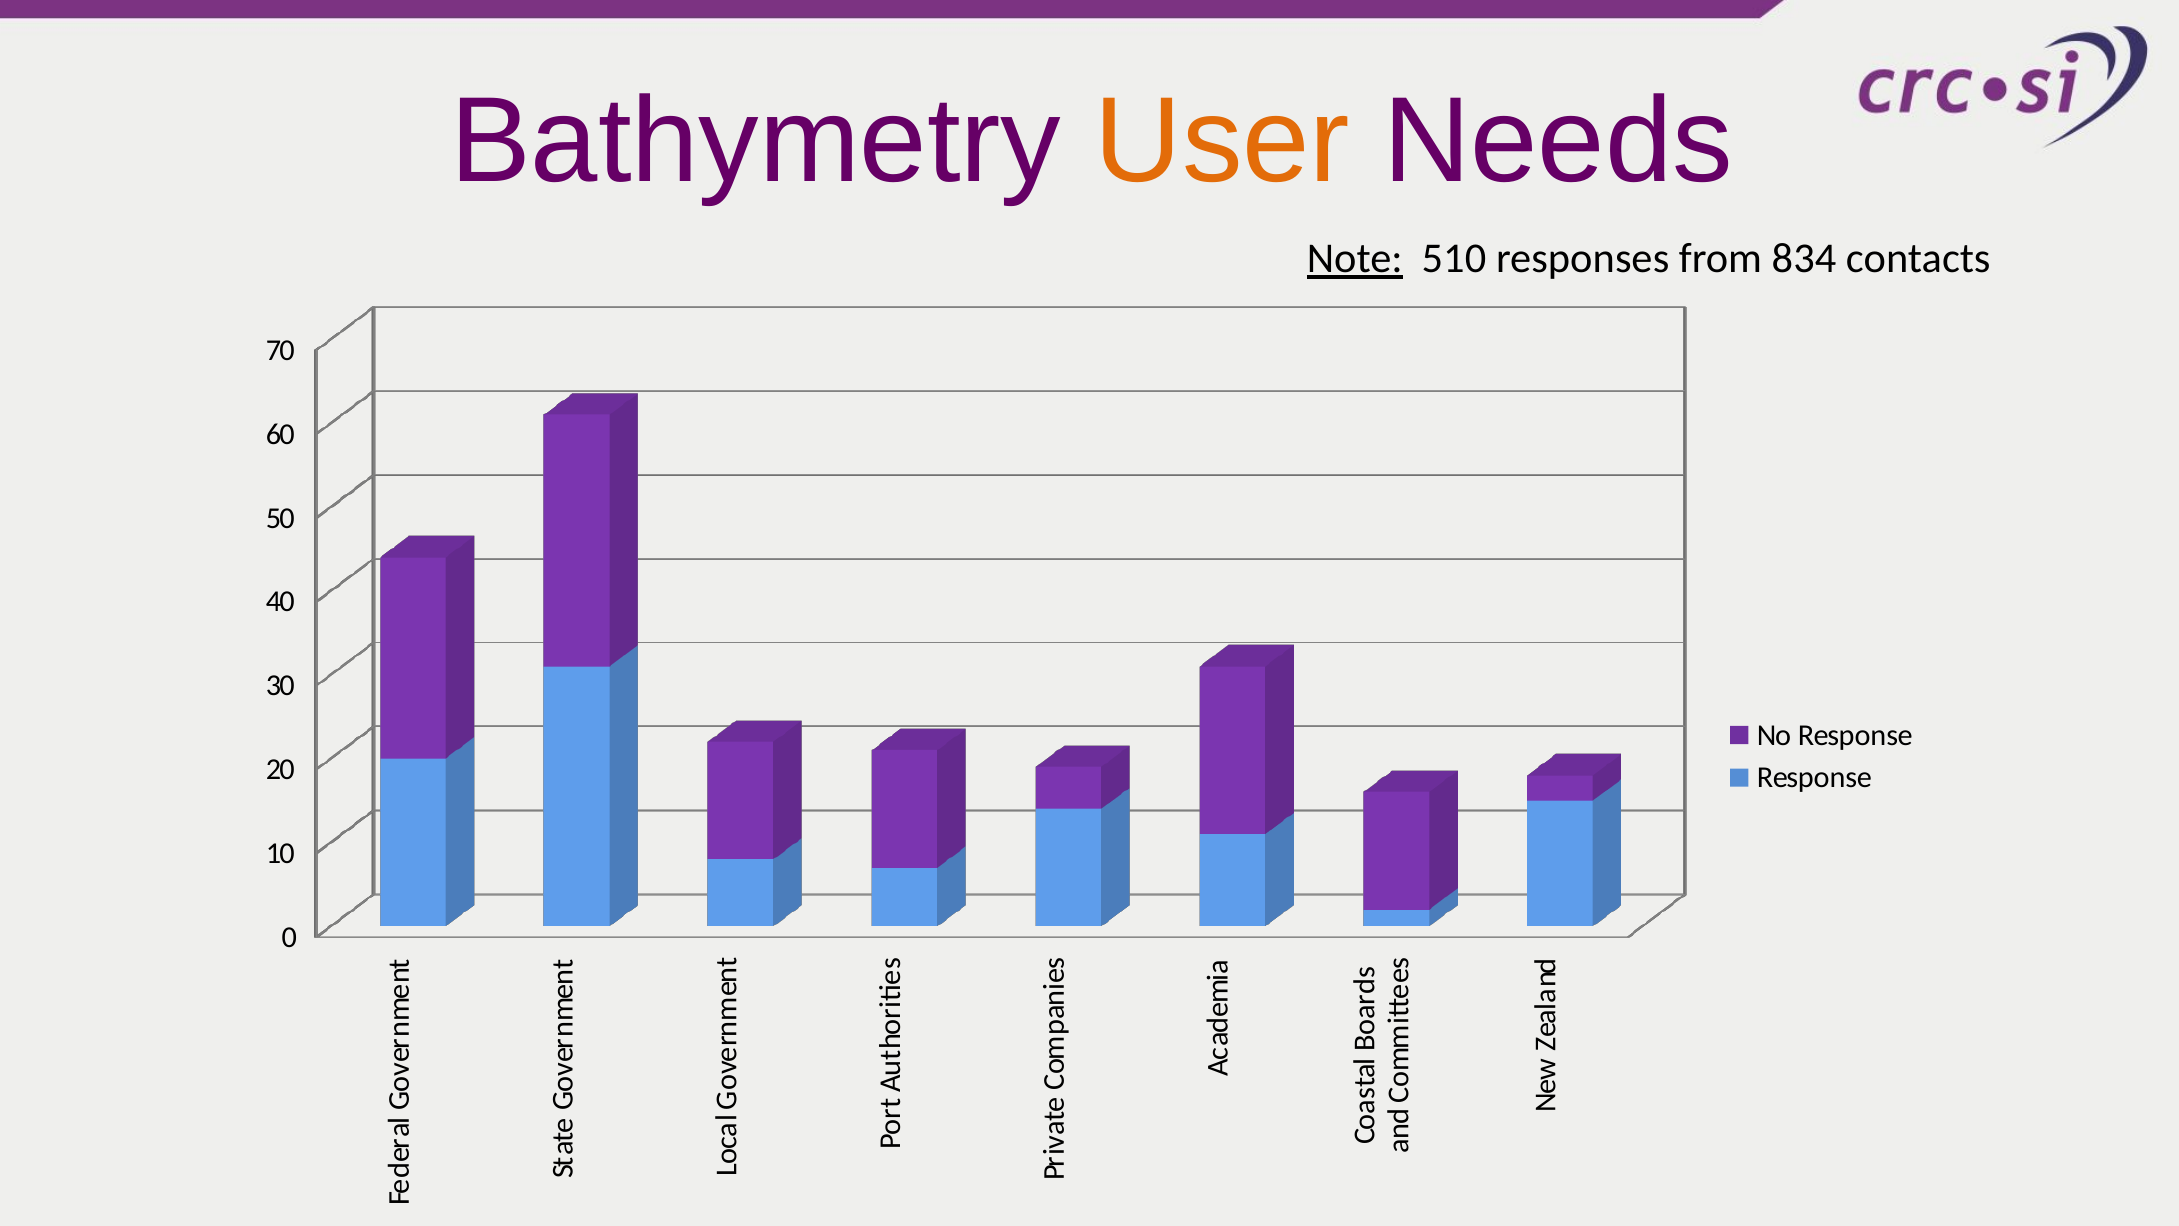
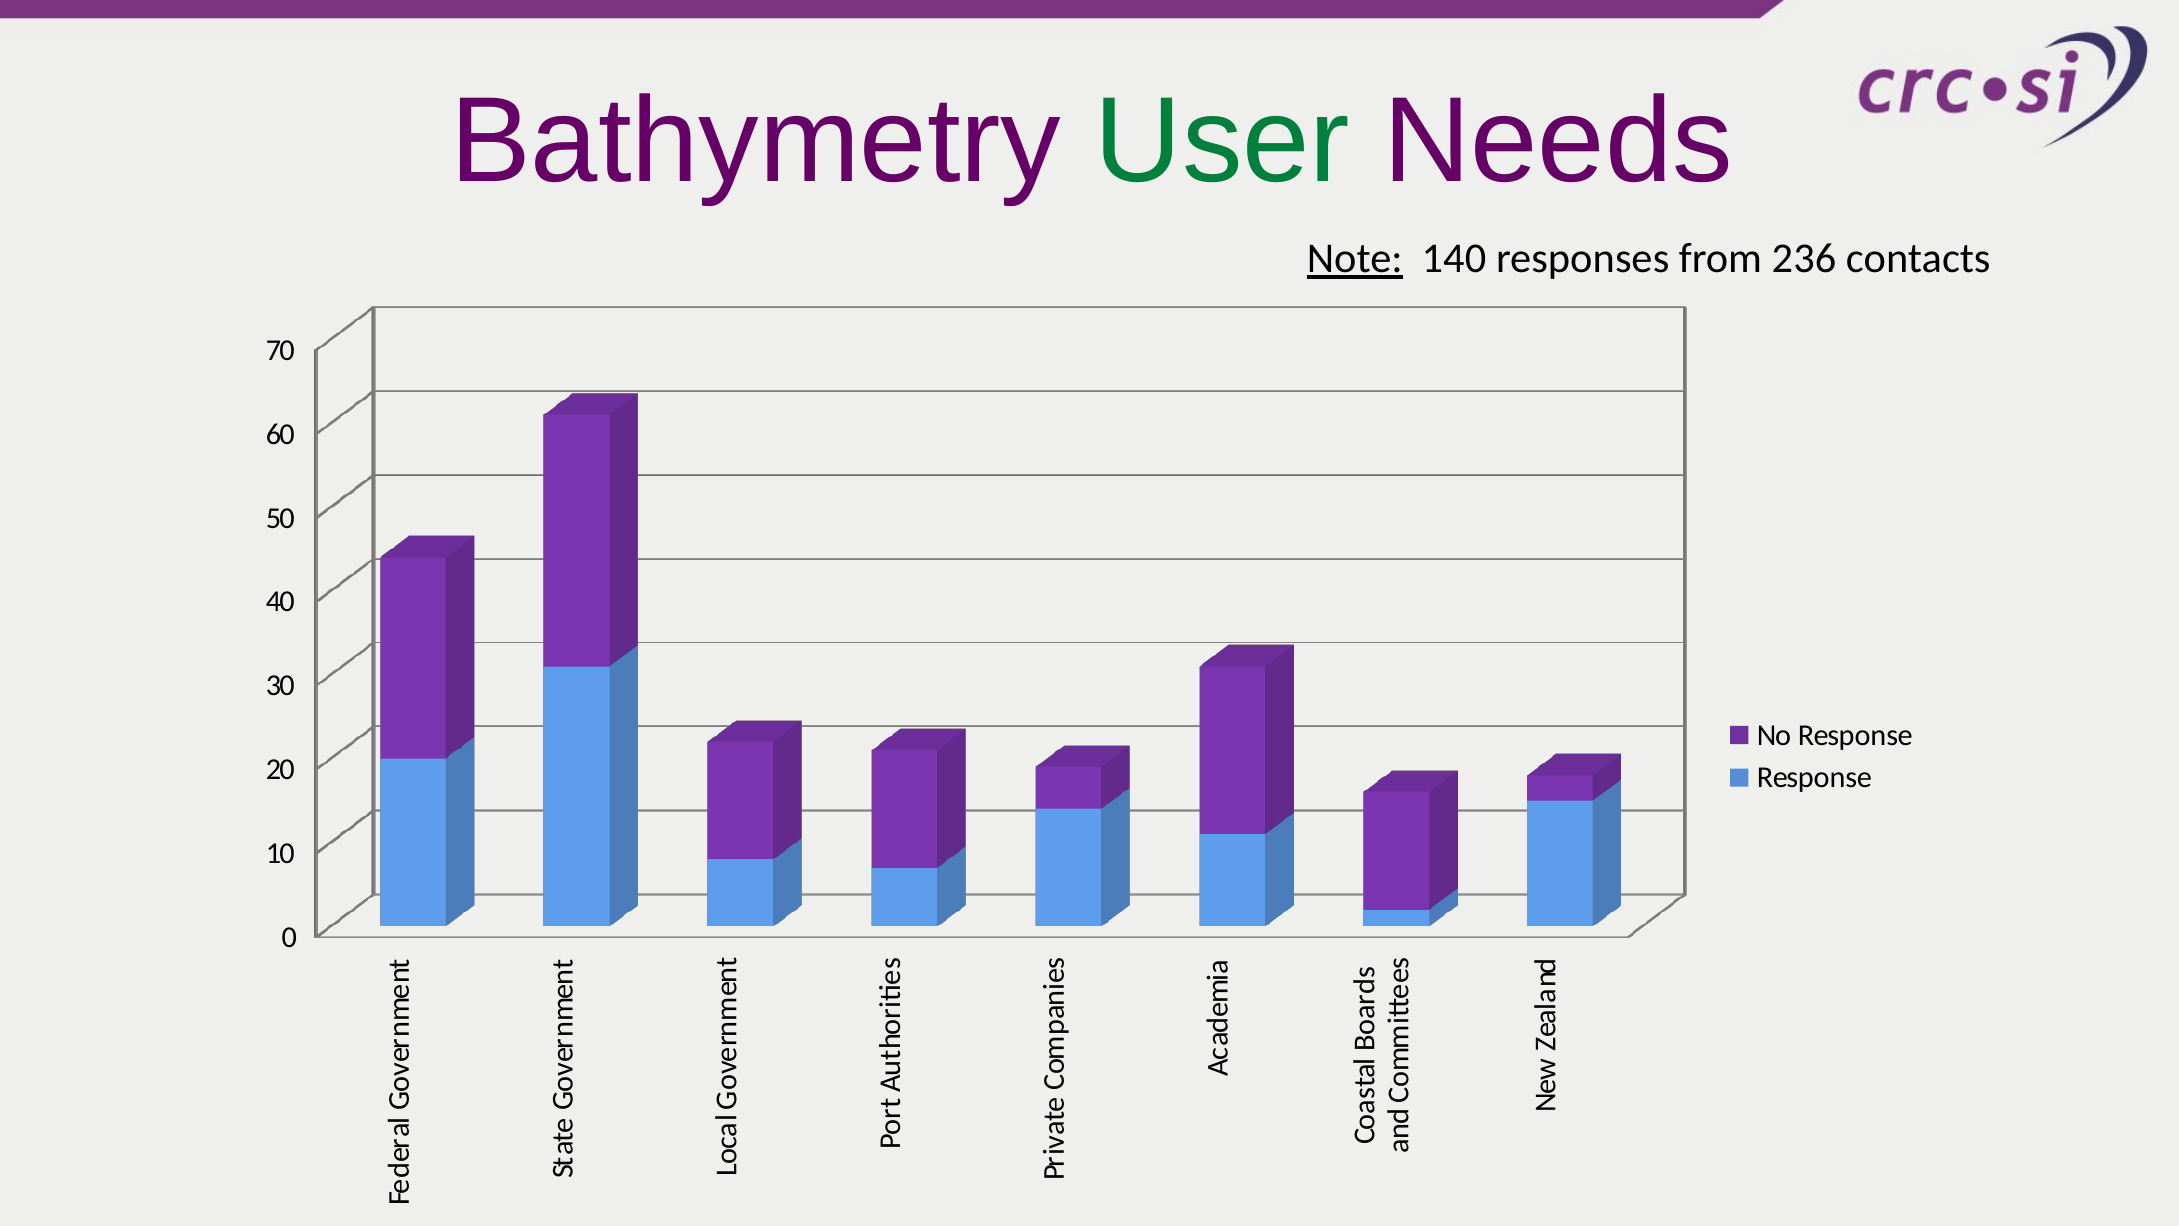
User colour: orange -> green
510: 510 -> 140
834: 834 -> 236
